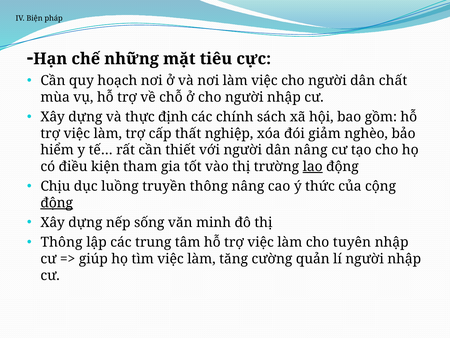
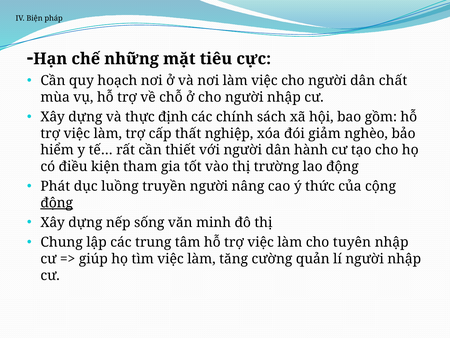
dân nâng: nâng -> hành
lao underline: present -> none
Chịu: Chịu -> Phát
truyền thông: thông -> người
Thông at (62, 242): Thông -> Chung
